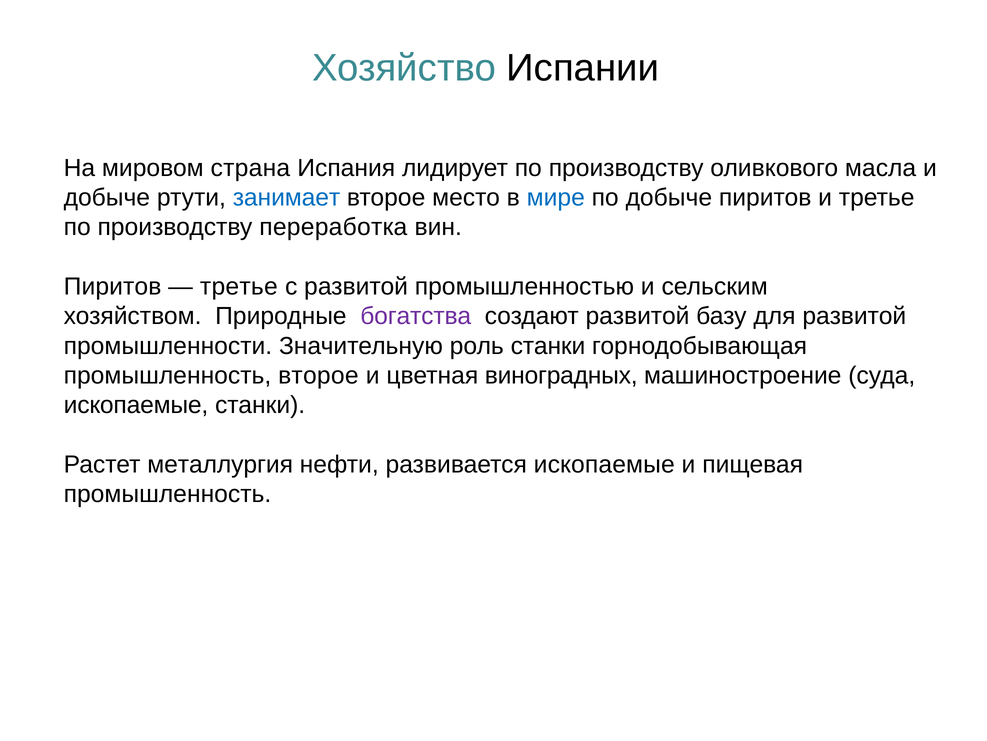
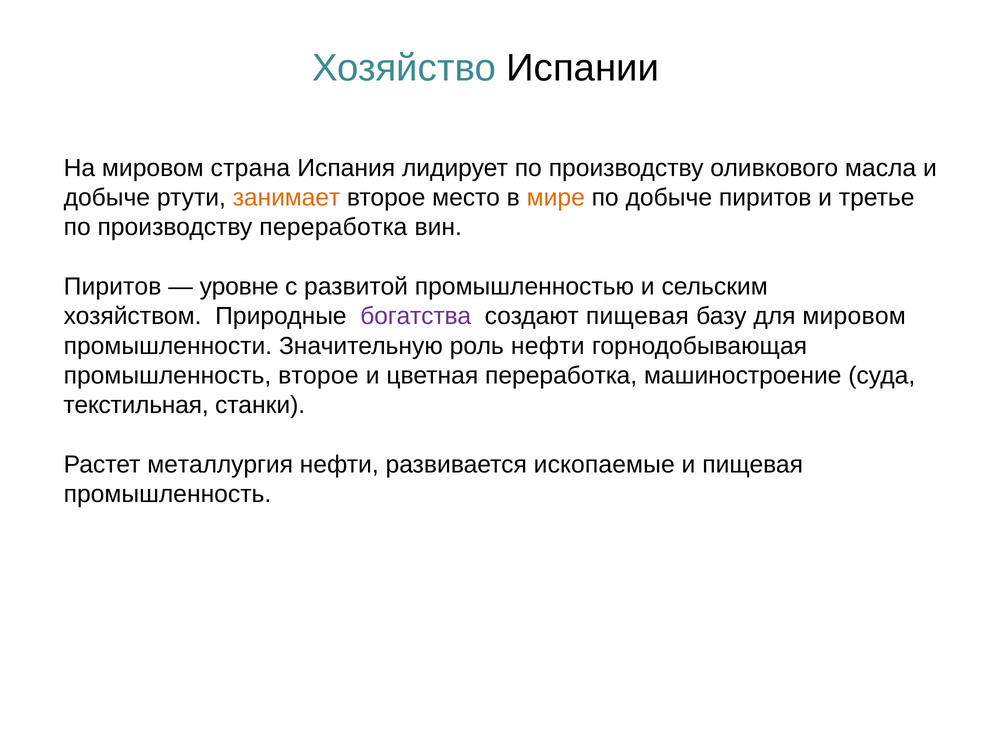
занимает colour: blue -> orange
мире colour: blue -> orange
третье at (239, 286): третье -> уровне
создают развитой: развитой -> пищевая
для развитой: развитой -> мировом
роль станки: станки -> нефти
цветная виноградных: виноградных -> переработка
ископаемые at (136, 405): ископаемые -> текстильная
